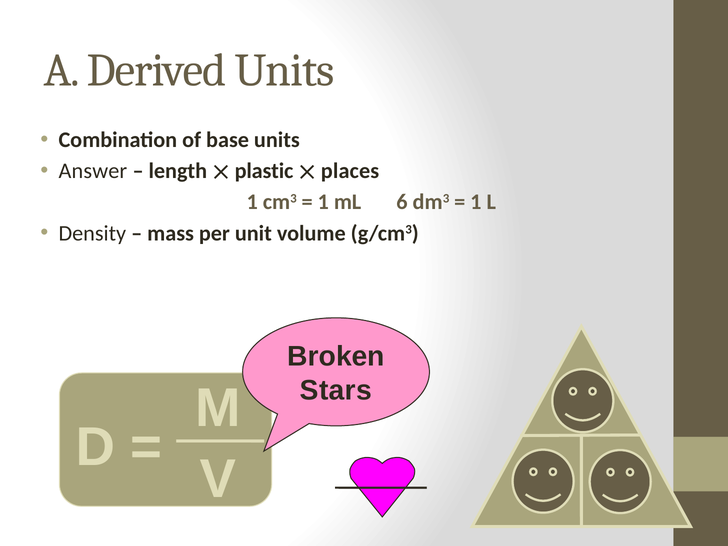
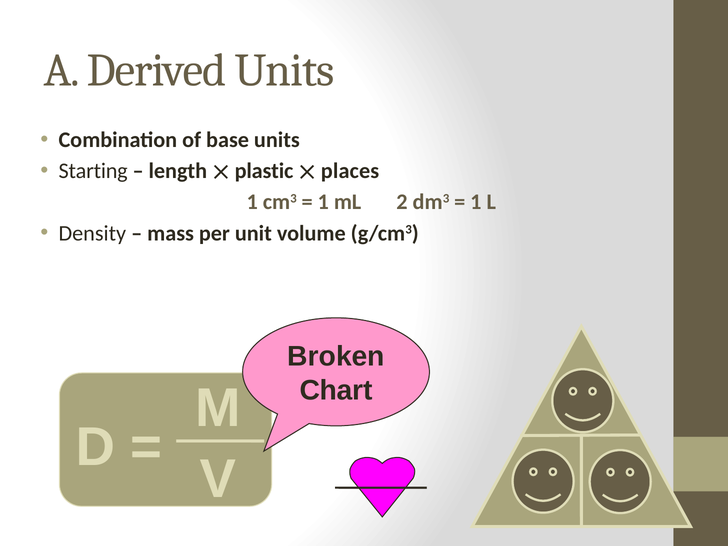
Answer: Answer -> Starting
6: 6 -> 2
Stars: Stars -> Chart
